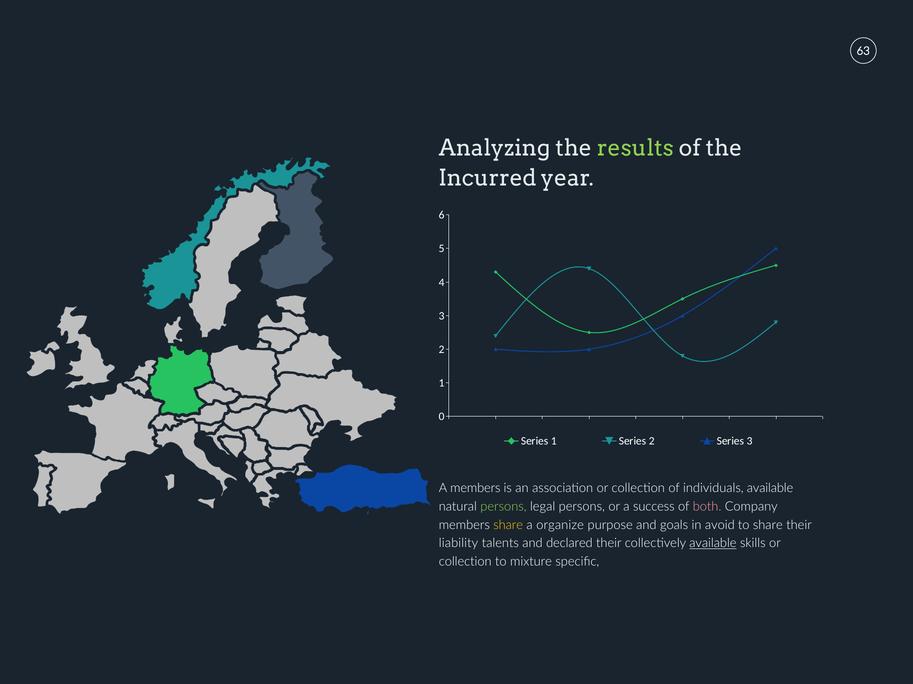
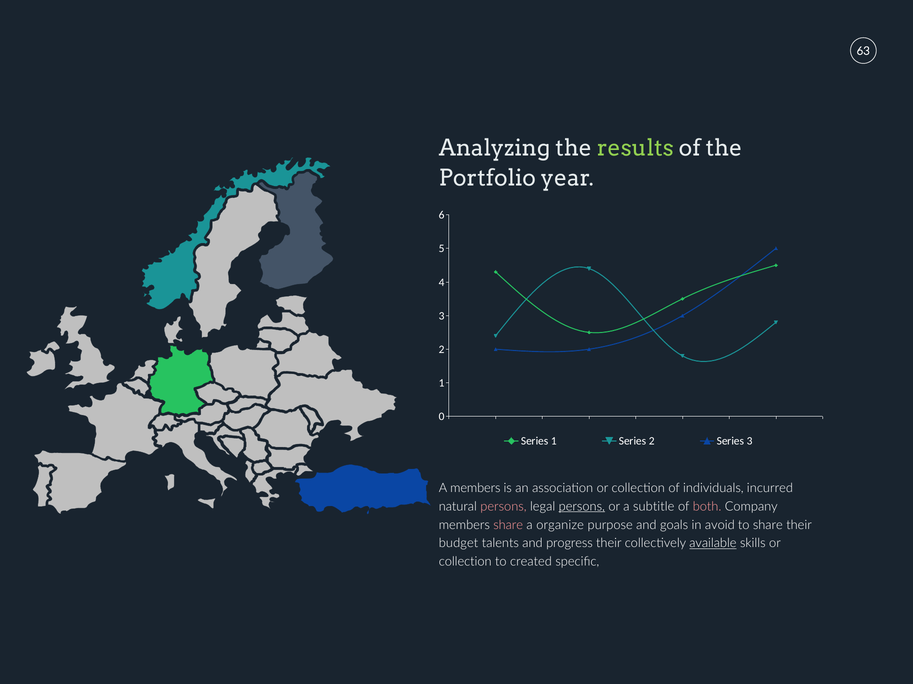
Incurred: Incurred -> Portfolio
individuals available: available -> incurred
persons at (503, 507) colour: light green -> pink
persons at (582, 507) underline: none -> present
success: success -> subtitle
share at (508, 525) colour: yellow -> pink
liability: liability -> budget
declared: declared -> progress
mixture: mixture -> created
